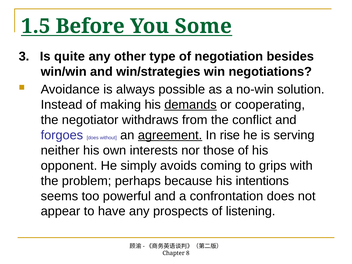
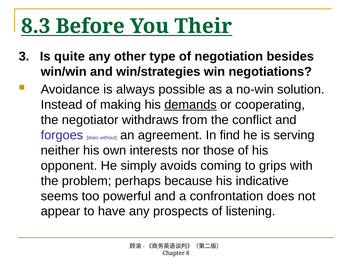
1.5: 1.5 -> 8.3
Some: Some -> Their
agreement underline: present -> none
rise: rise -> find
intentions: intentions -> indicative
